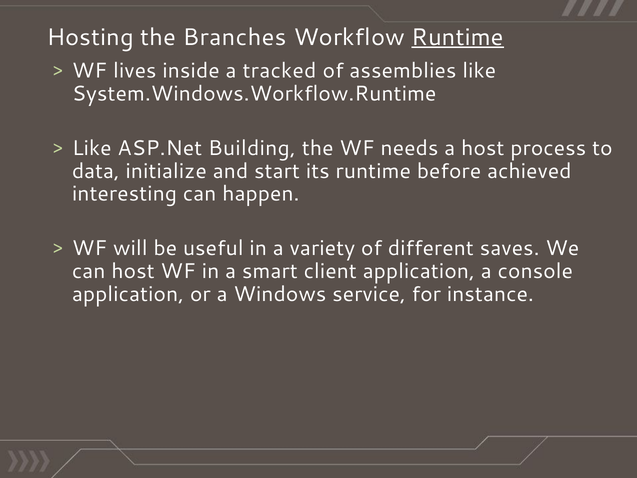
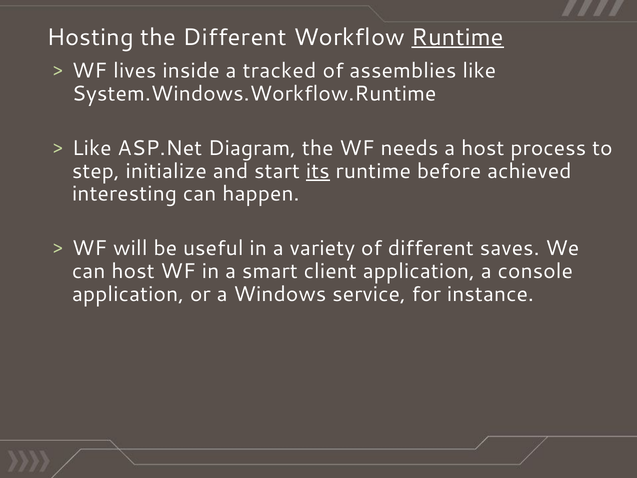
the Branches: Branches -> Different
Building: Building -> Diagram
data: data -> step
its underline: none -> present
